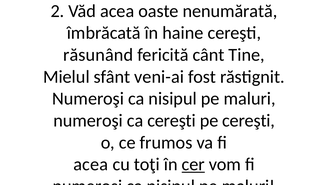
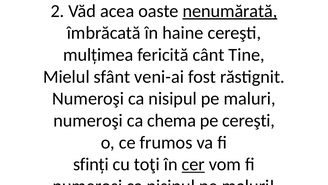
nenumărată underline: none -> present
răsunând: răsunând -> mulțimea
ca cereşti: cereşti -> chema
acea at (91, 164): acea -> sfinți
